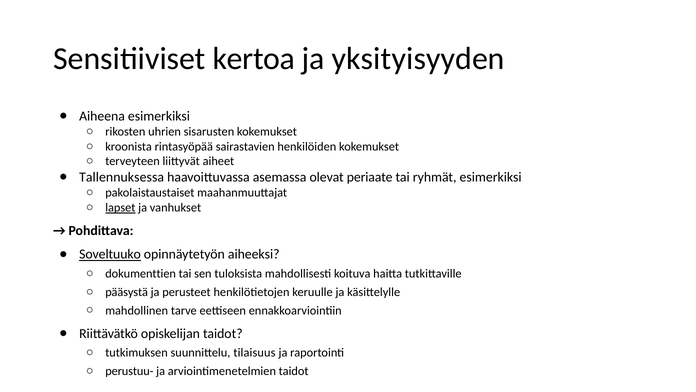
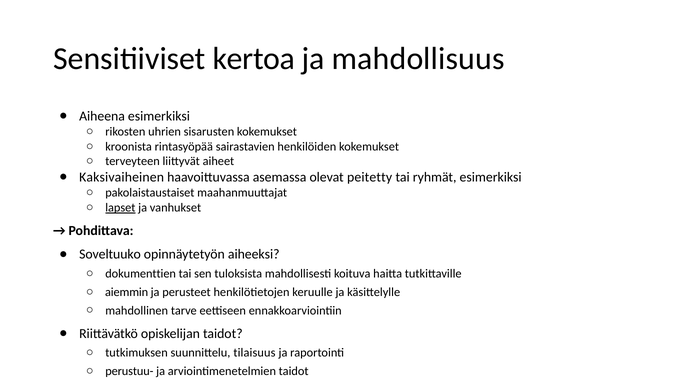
yksityisyyden: yksityisyyden -> mahdollisuus
Tallennuksessa: Tallennuksessa -> Kaksivaiheinen
periaate: periaate -> peitetty
Soveltuuko underline: present -> none
pääsystä: pääsystä -> aiemmin
